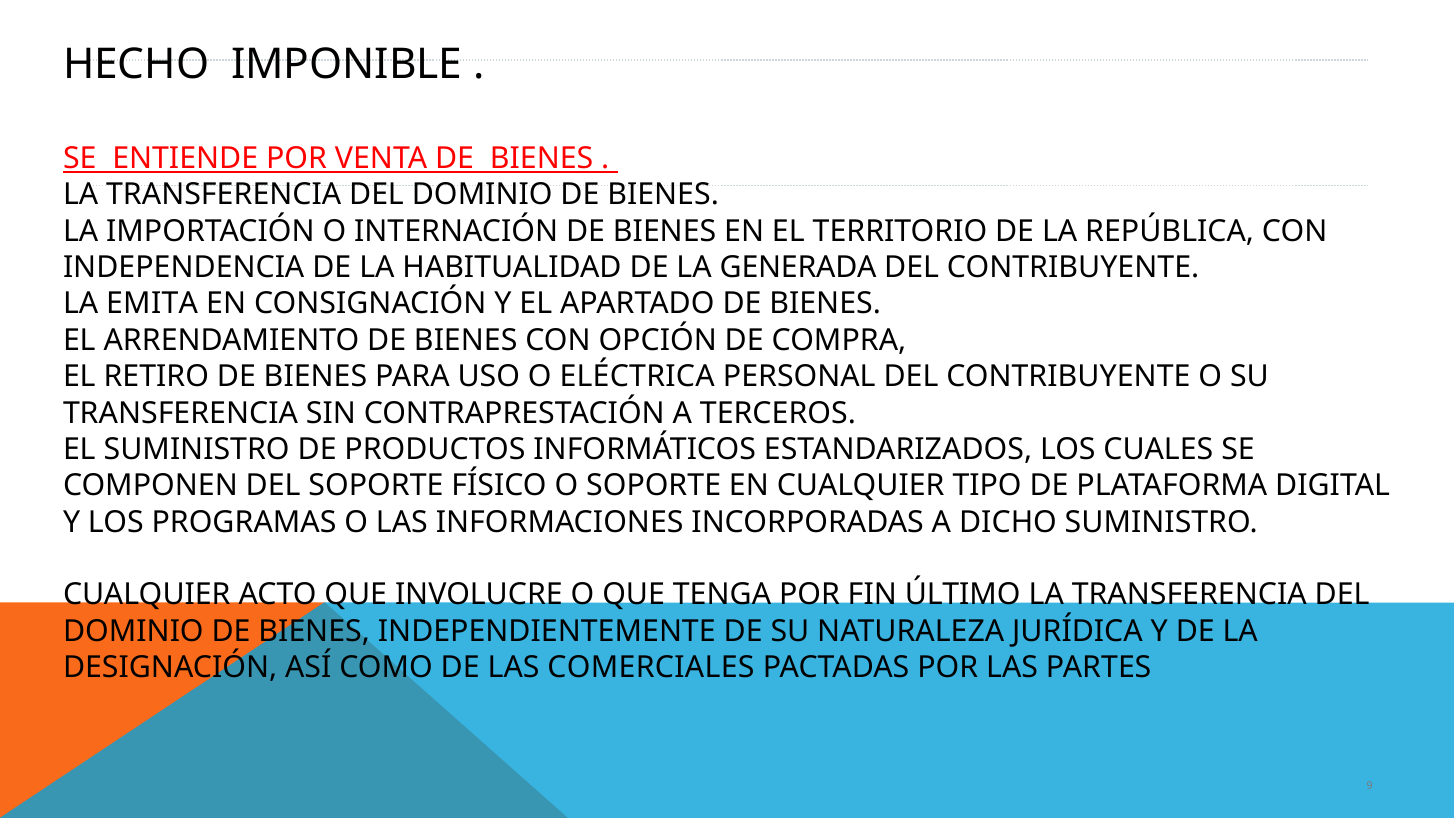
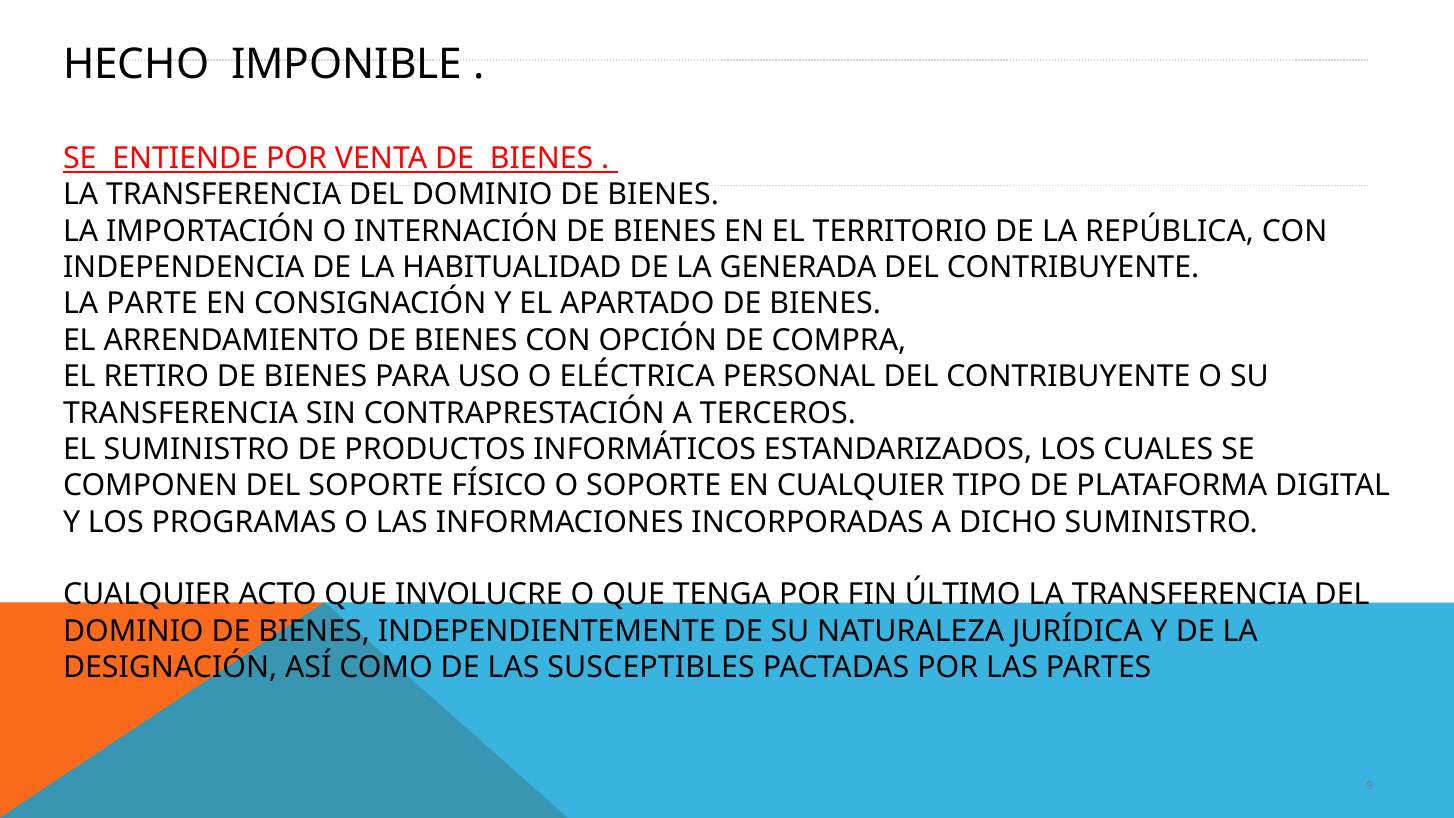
EMITA: EMITA -> PARTE
COMERCIALES: COMERCIALES -> SUSCEPTIBLES
